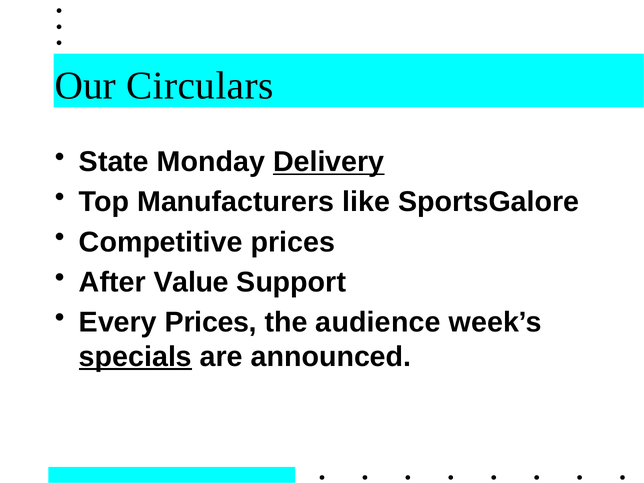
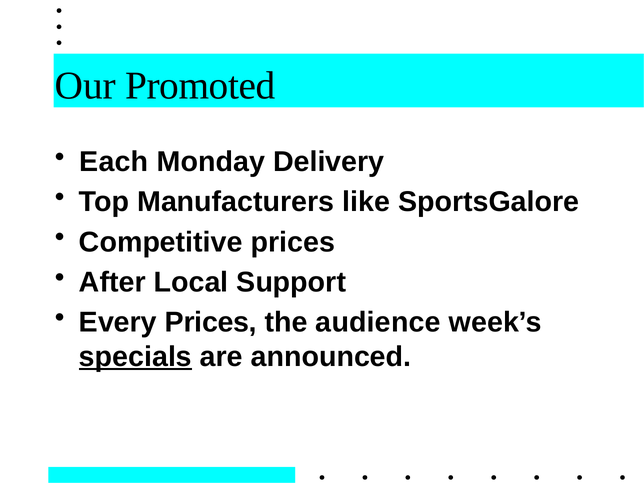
Circulars: Circulars -> Promoted
State: State -> Each
Delivery underline: present -> none
Value: Value -> Local
